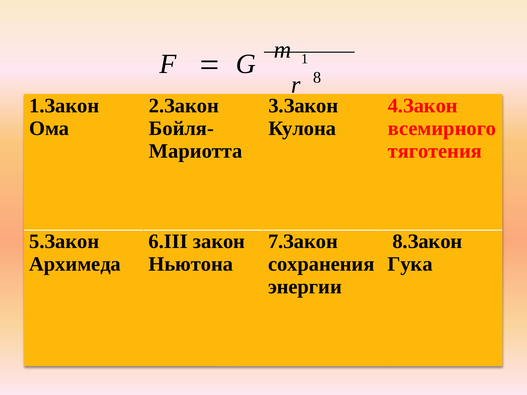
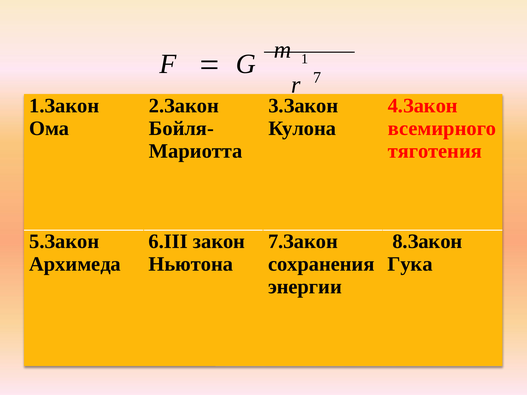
8: 8 -> 7
